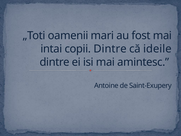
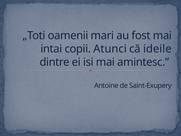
copii Dintre: Dintre -> Atunci
